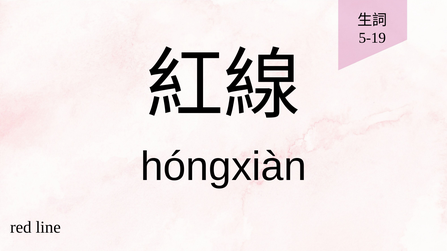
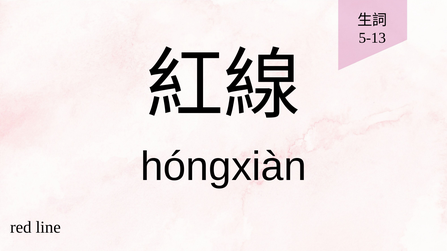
5-19: 5-19 -> 5-13
